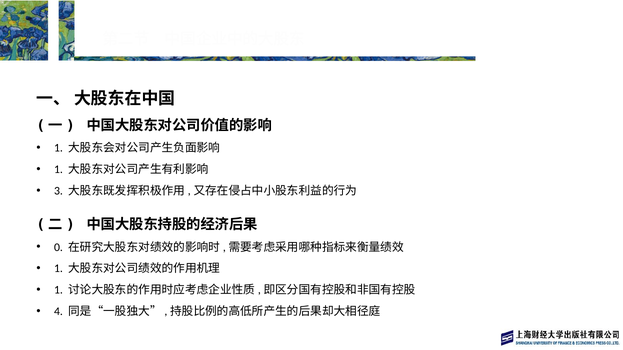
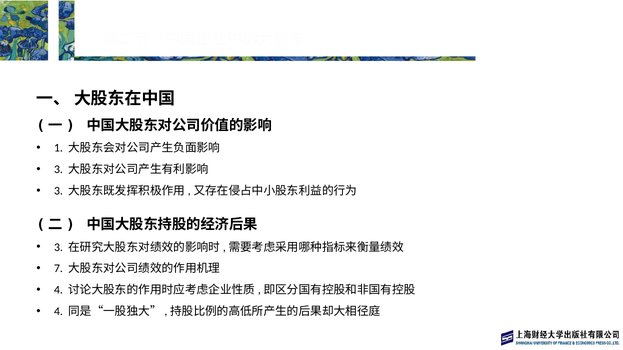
1 at (58, 170): 1 -> 3
0 at (58, 248): 0 -> 3
1 at (58, 269): 1 -> 7
1 at (58, 290): 1 -> 4
